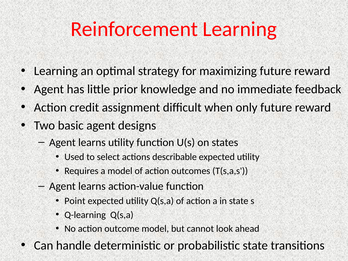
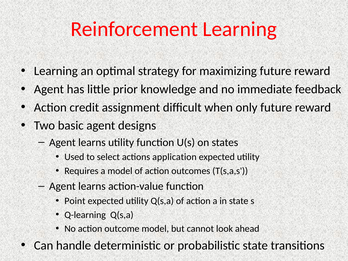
describable: describable -> application
